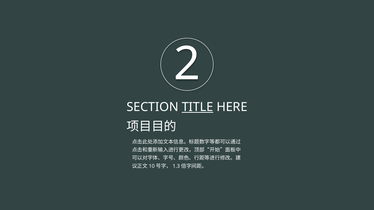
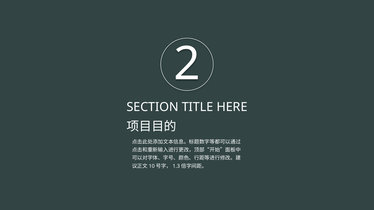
TITLE underline: present -> none
